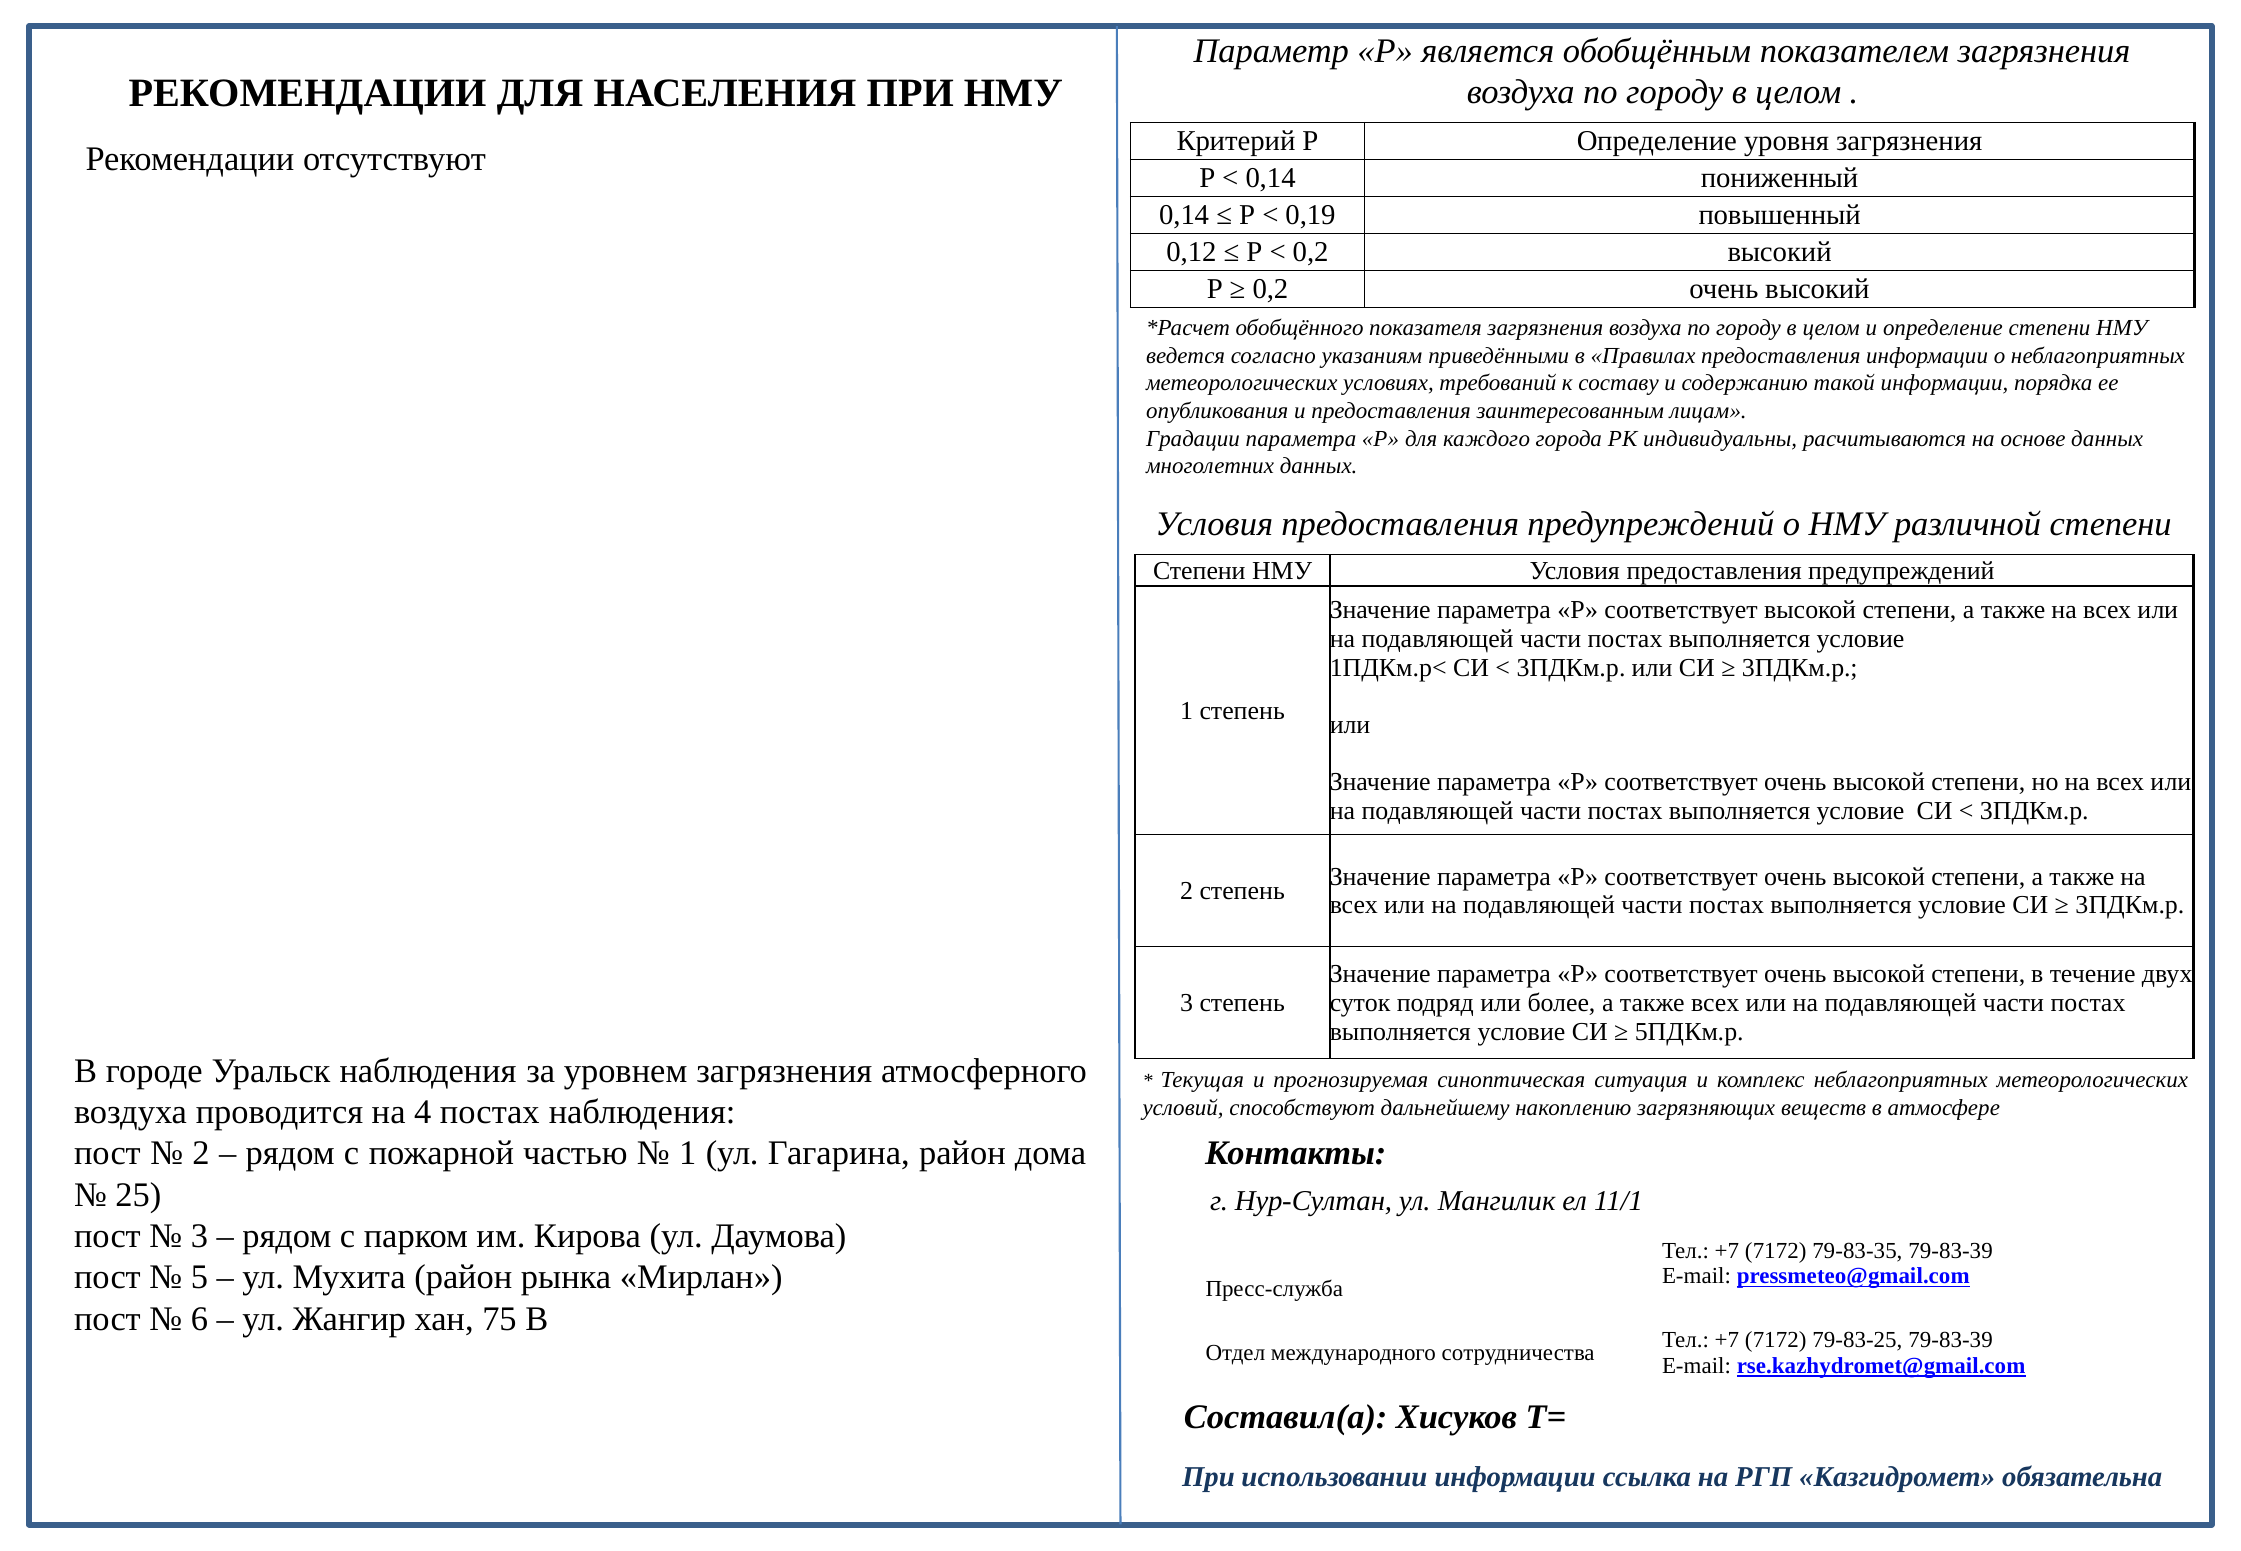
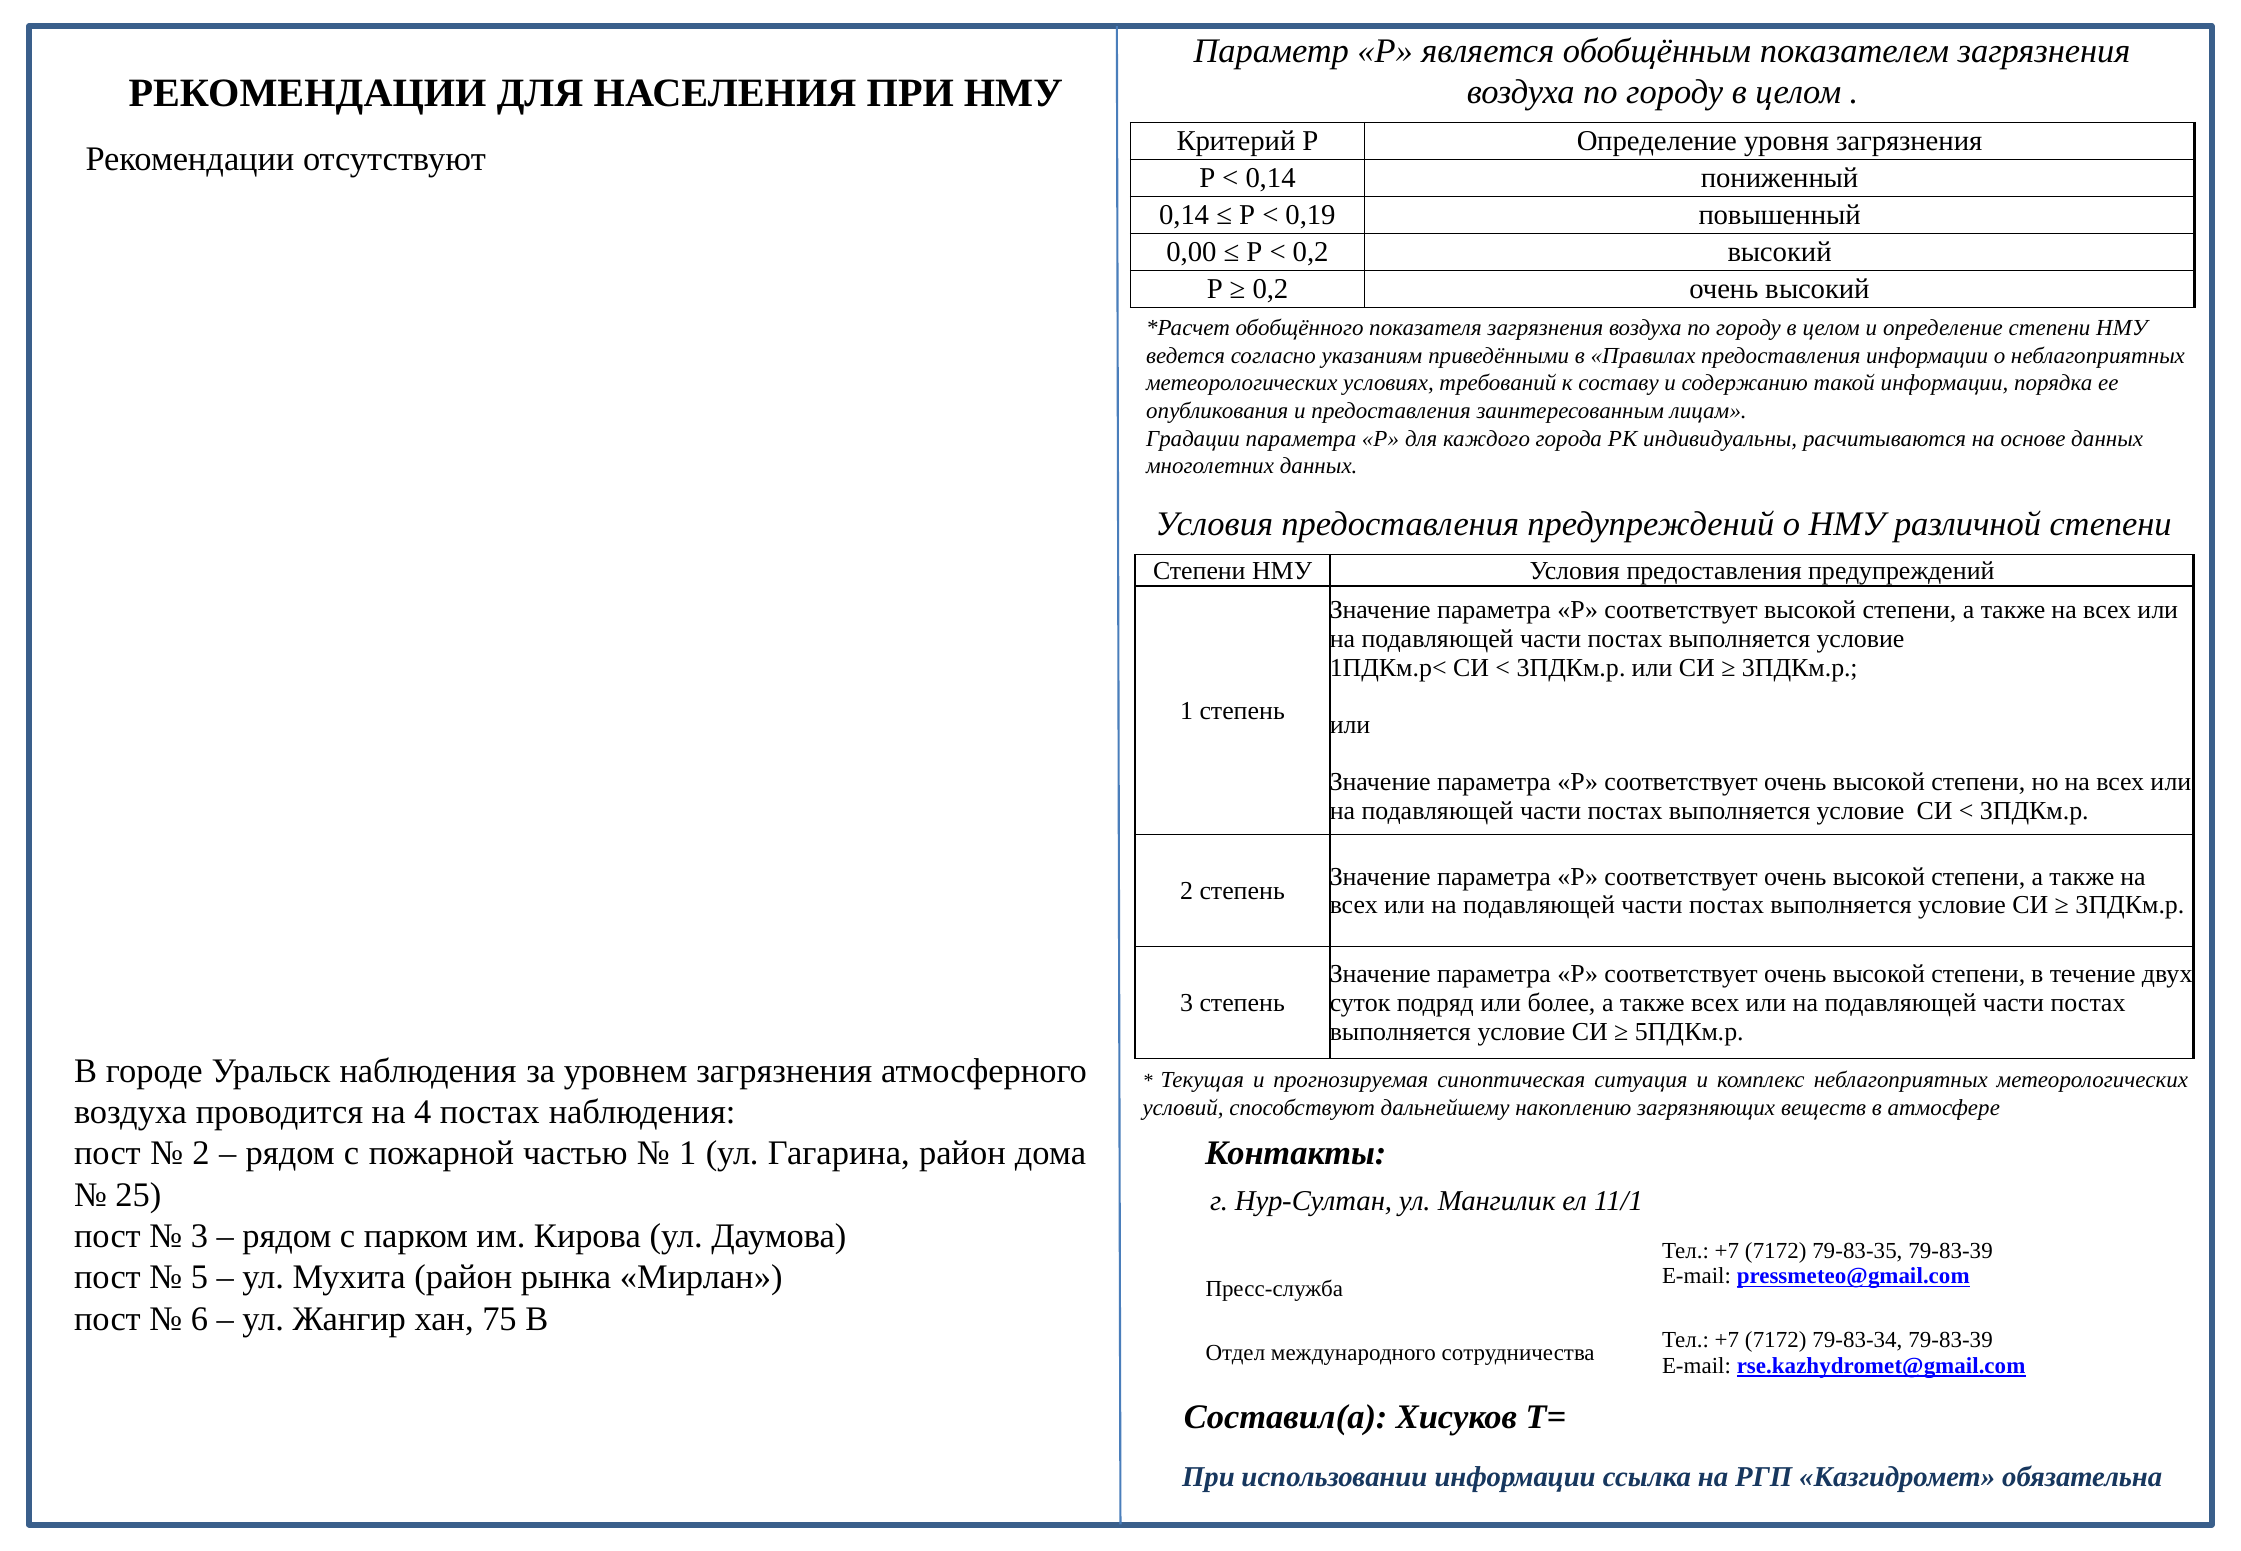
0,12: 0,12 -> 0,00
79-83-25: 79-83-25 -> 79-83-34
